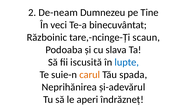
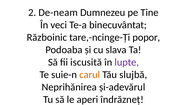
scaun: scaun -> popor
lupte colour: blue -> purple
spada: spada -> slujbă
